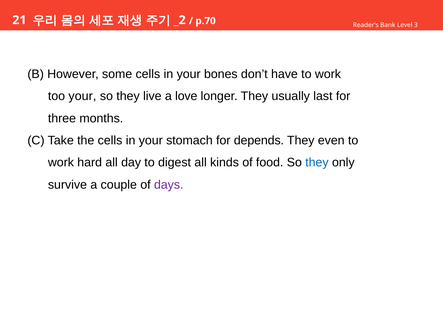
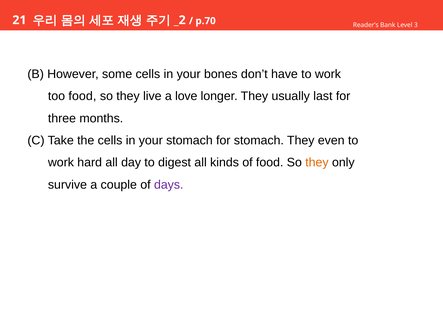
too your: your -> food
for depends: depends -> stomach
they at (317, 163) colour: blue -> orange
